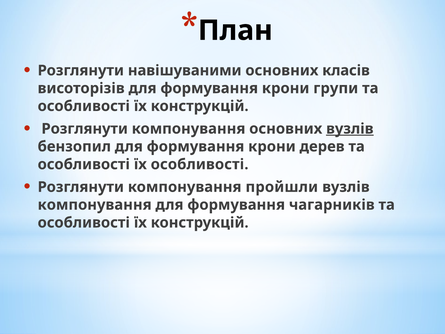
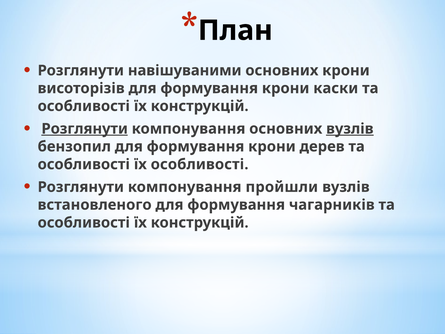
основних класів: класів -> крони
групи: групи -> каски
Розглянути at (85, 129) underline: none -> present
компонування at (95, 205): компонування -> встановленого
